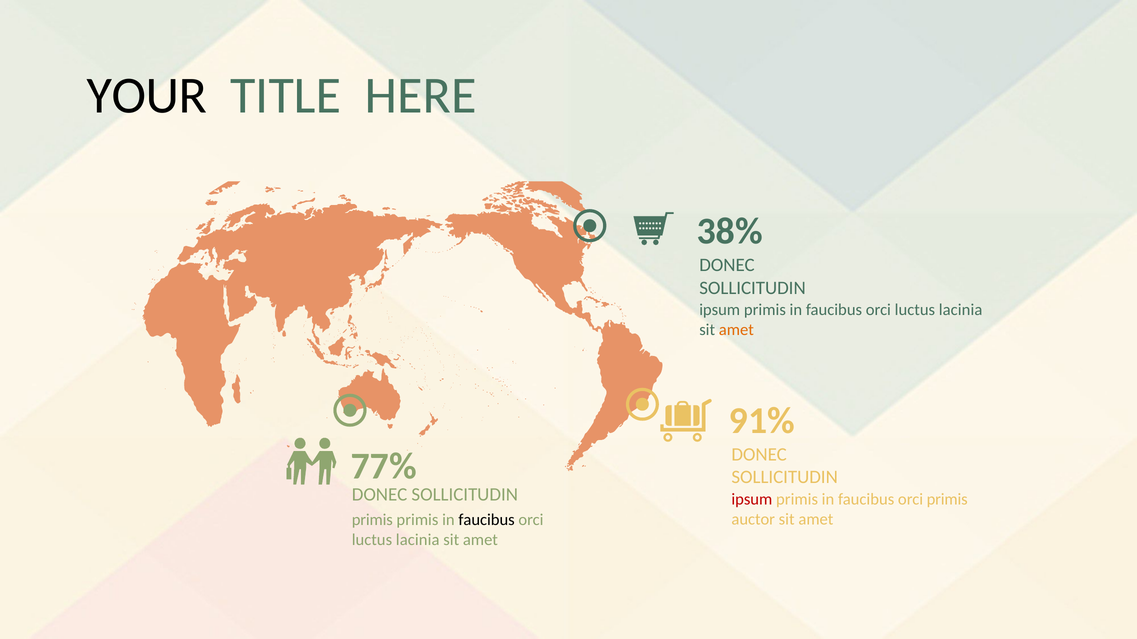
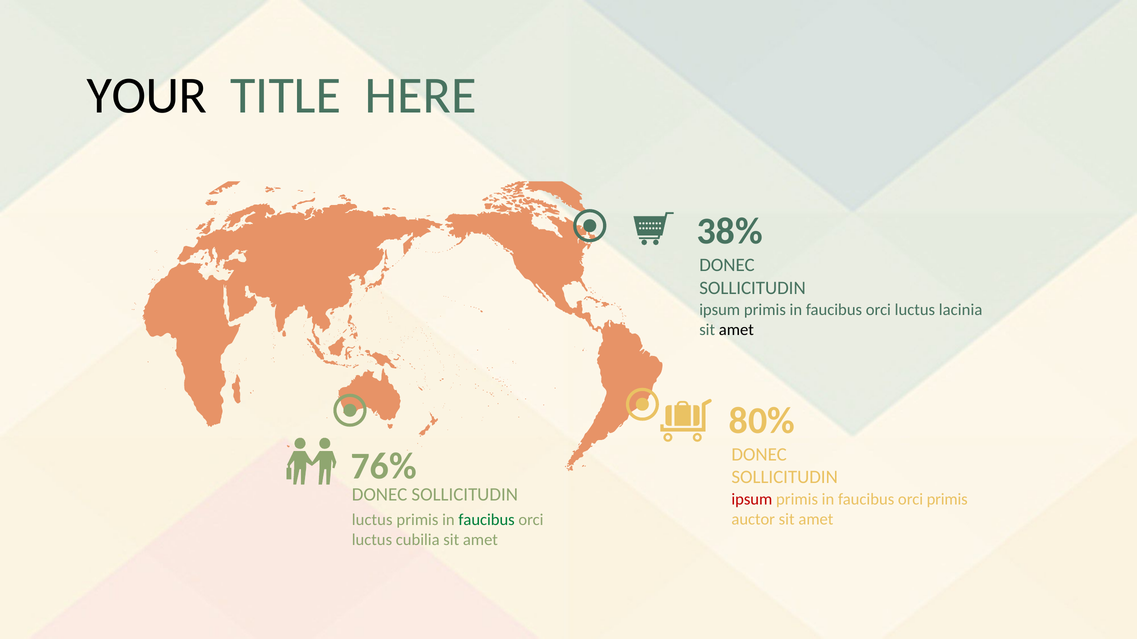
amet at (736, 330) colour: orange -> black
91%: 91% -> 80%
77%: 77% -> 76%
primis at (372, 520): primis -> luctus
faucibus at (487, 520) colour: black -> green
lacinia at (418, 540): lacinia -> cubilia
